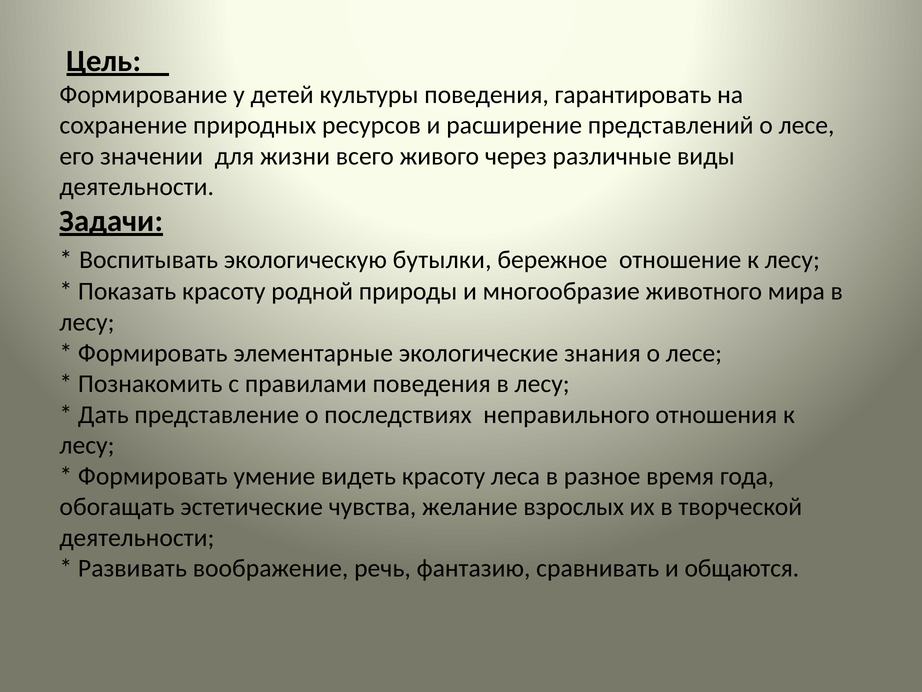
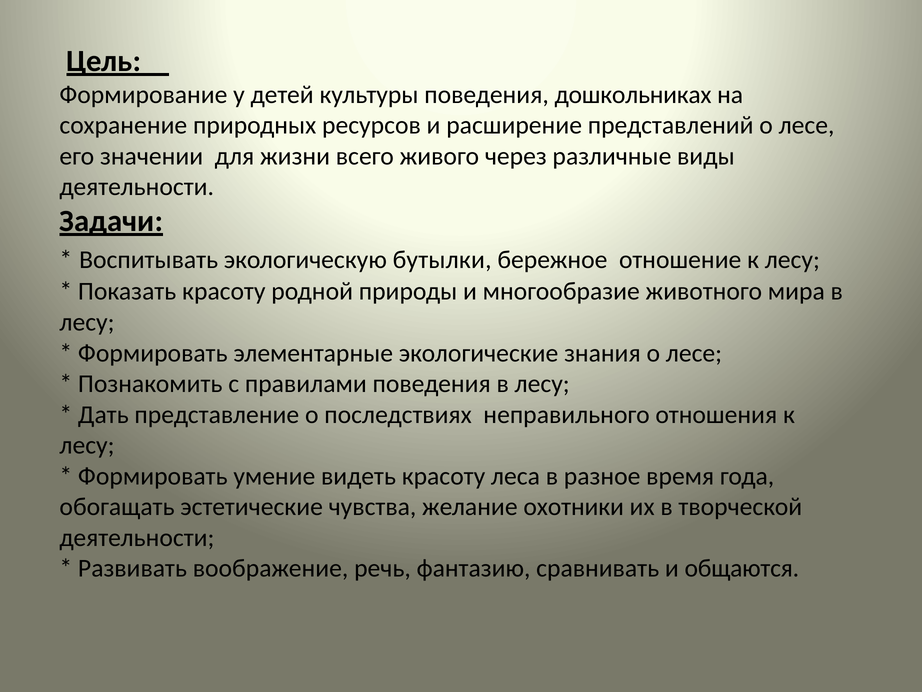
гарантировать: гарантировать -> дошкольниках
взрослых: взрослых -> охотники
